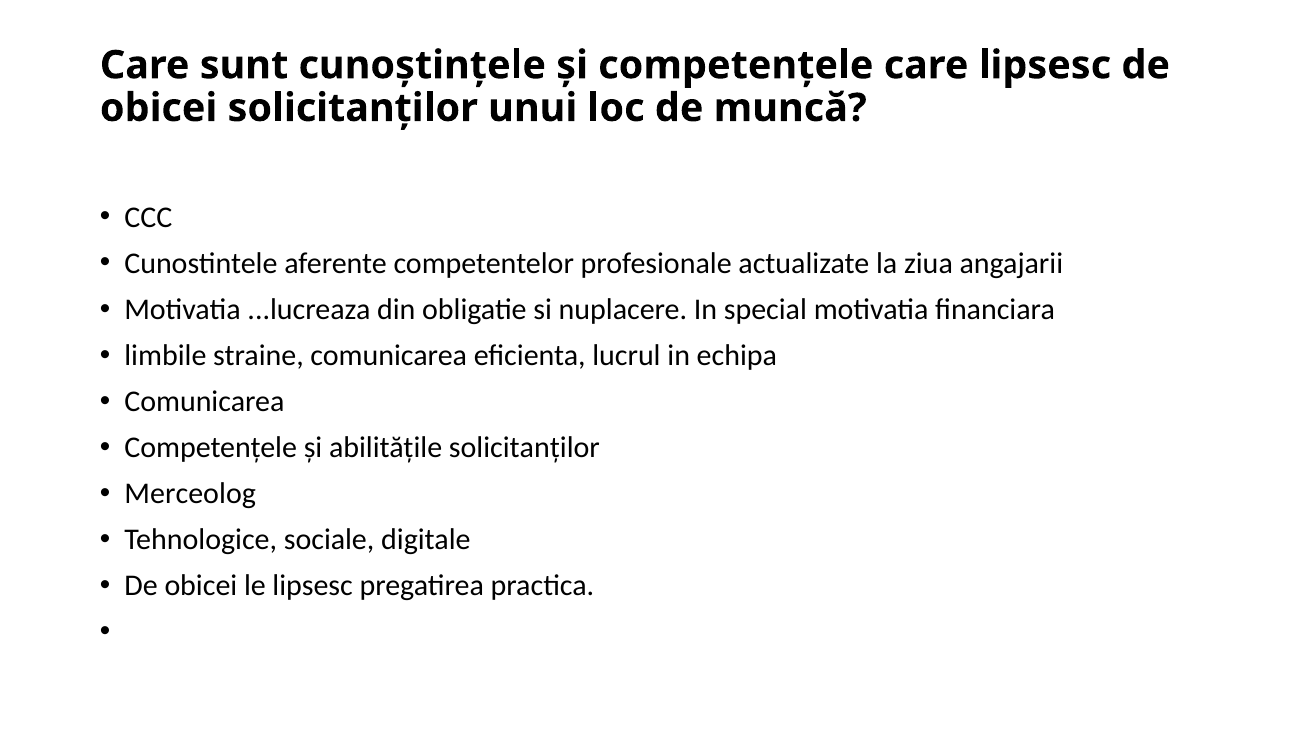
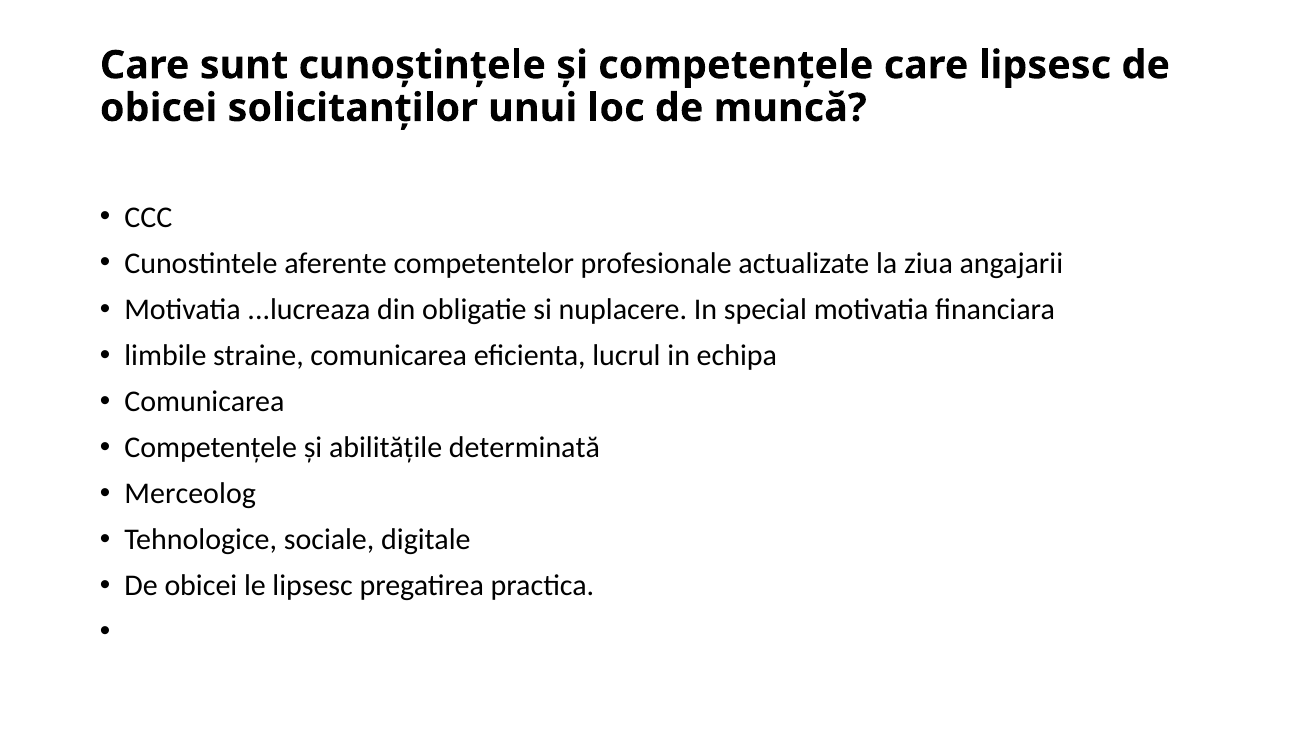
abilitățile solicitanților: solicitanților -> determinată
